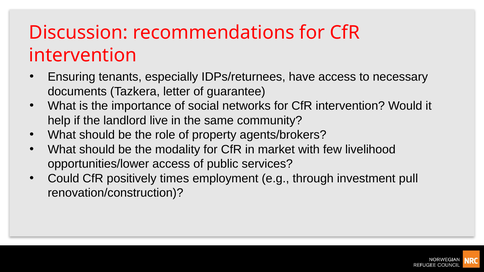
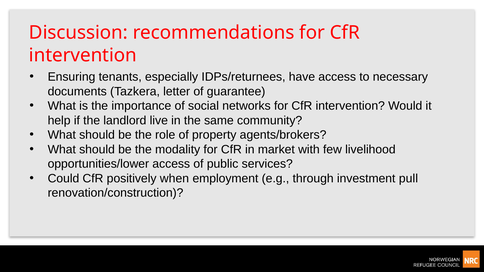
times: times -> when
